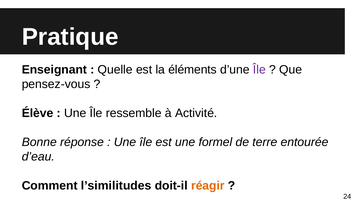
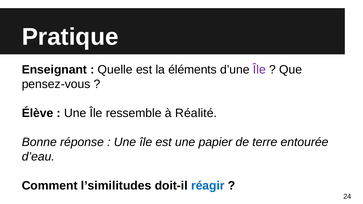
Activité: Activité -> Réalité
formel: formel -> papier
réagir colour: orange -> blue
